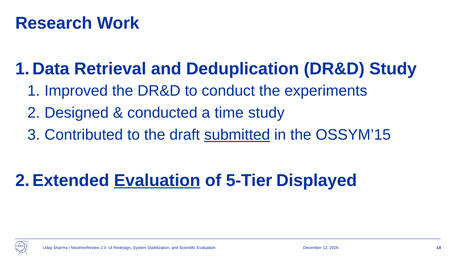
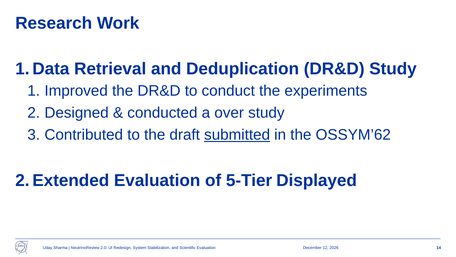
time: time -> over
OSSYM’15: OSSYM’15 -> OSSYM’62
Evaluation at (157, 180) underline: present -> none
